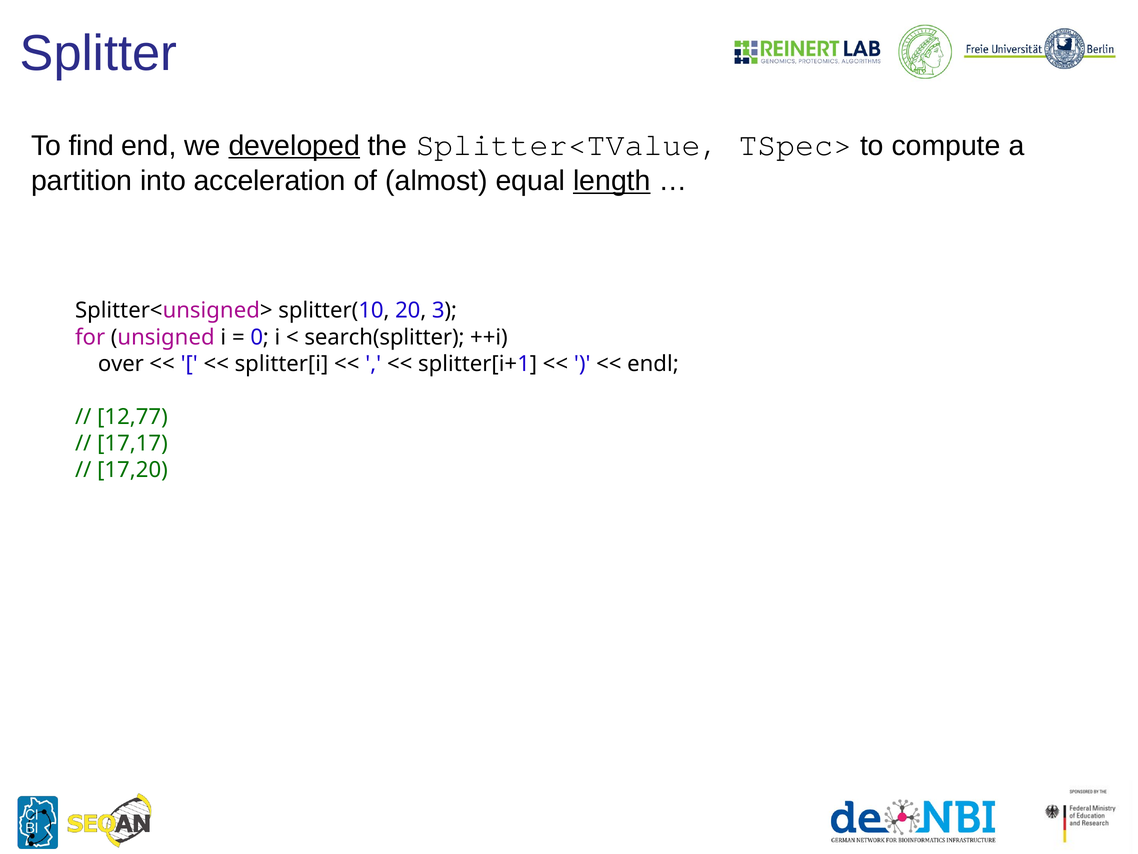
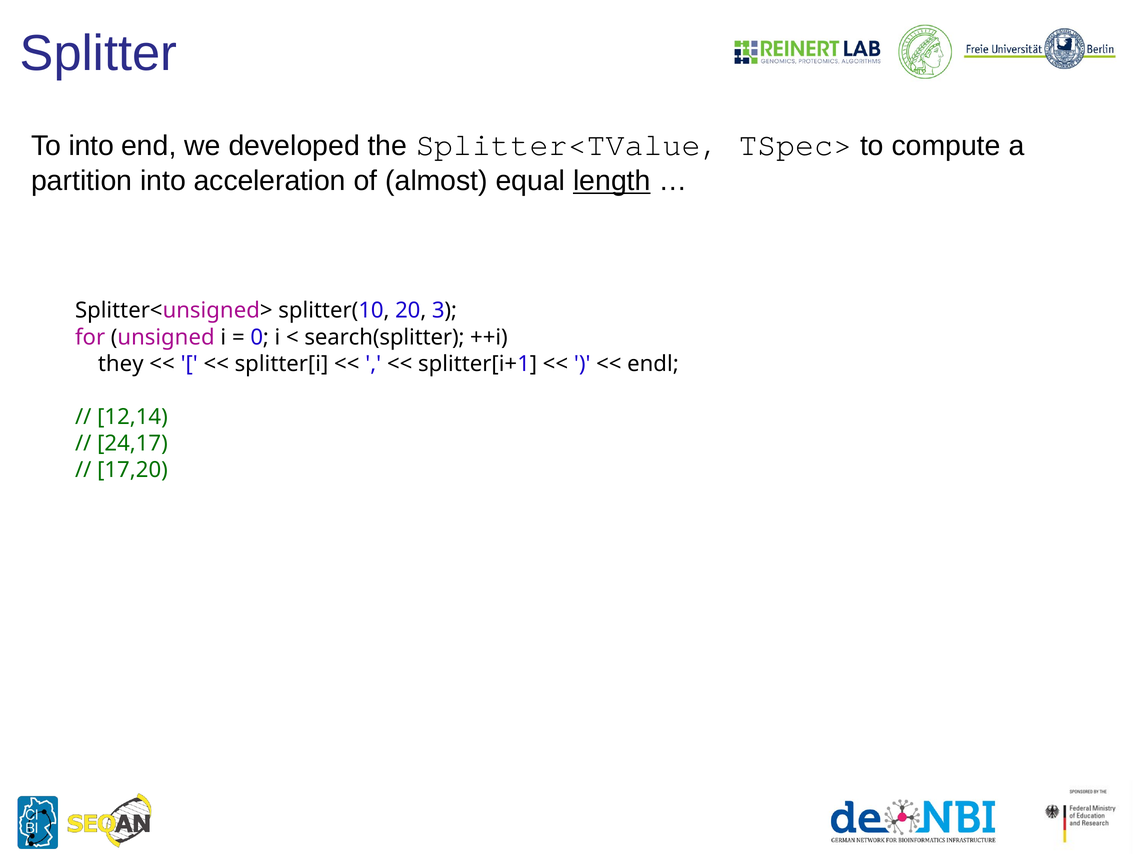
To find: find -> into
developed underline: present -> none
over: over -> they
12,77: 12,77 -> 12,14
17,17: 17,17 -> 24,17
